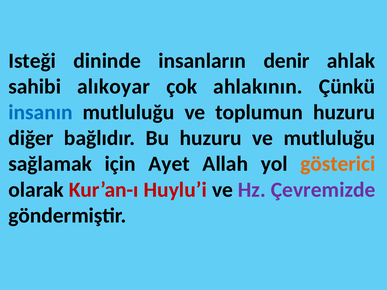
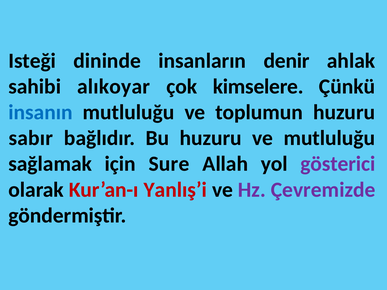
ahlakının: ahlakının -> kimselere
diğer: diğer -> sabır
Ayet: Ayet -> Sure
gösterici colour: orange -> purple
Huylu’i: Huylu’i -> Yanlış’i
